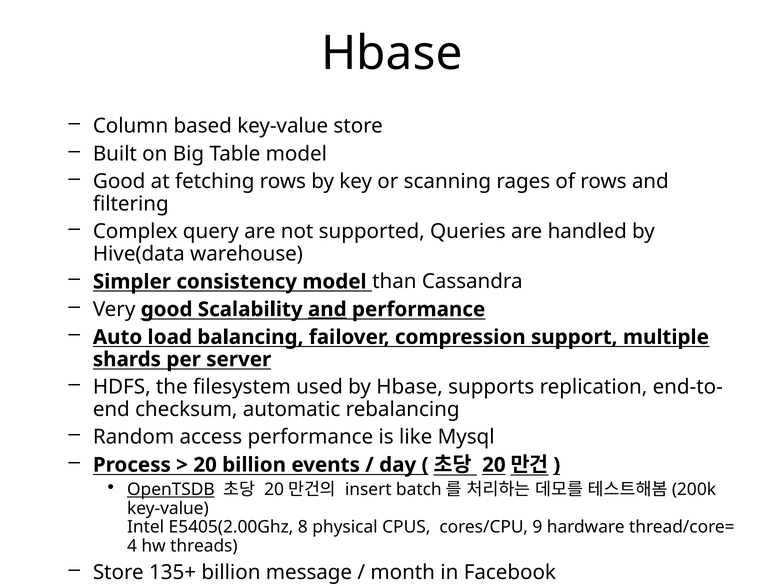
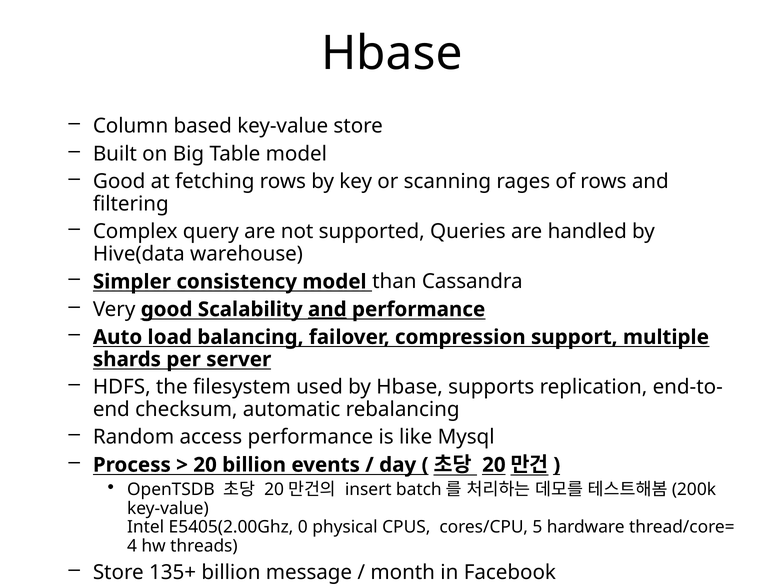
OpenTSDB underline: present -> none
8: 8 -> 0
9: 9 -> 5
